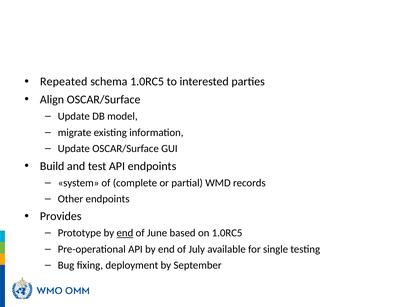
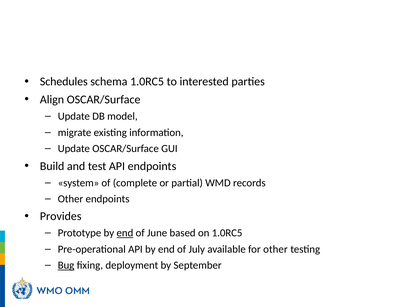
Repeated: Repeated -> Schedules
for single: single -> other
Bug underline: none -> present
